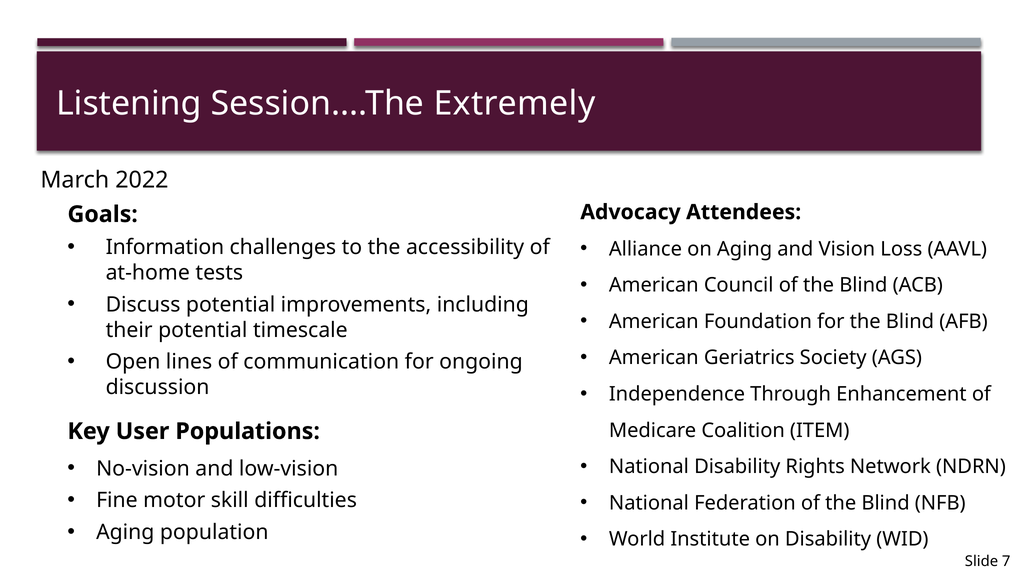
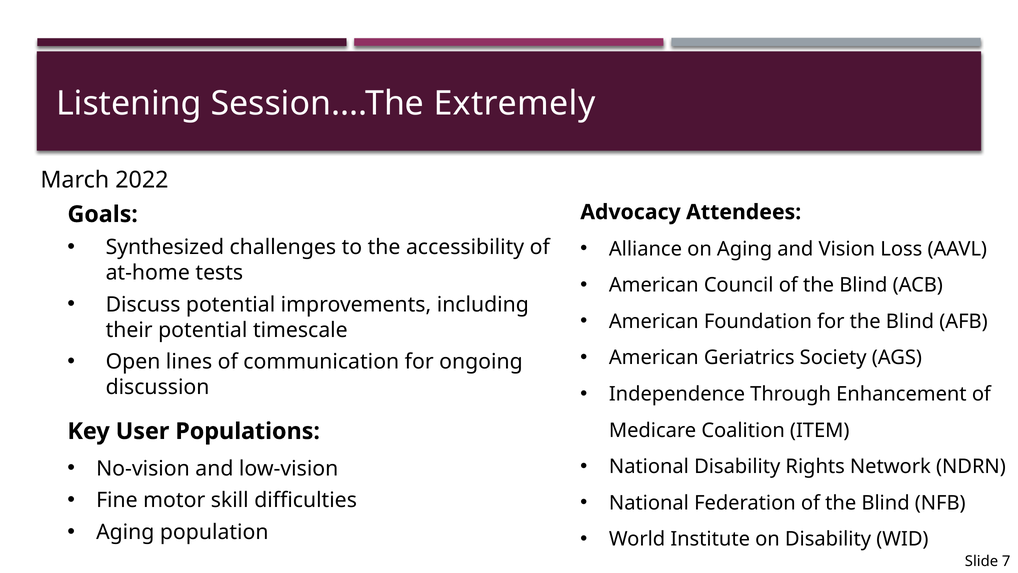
Information: Information -> Synthesized
